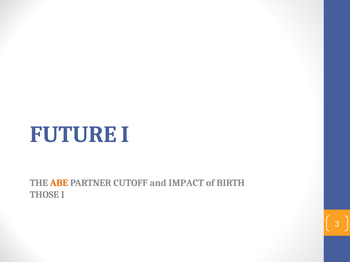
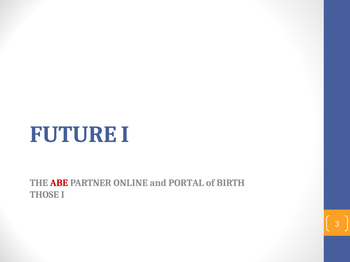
ABE colour: orange -> red
CUTOFF: CUTOFF -> ONLINE
IMPACT: IMPACT -> PORTAL
